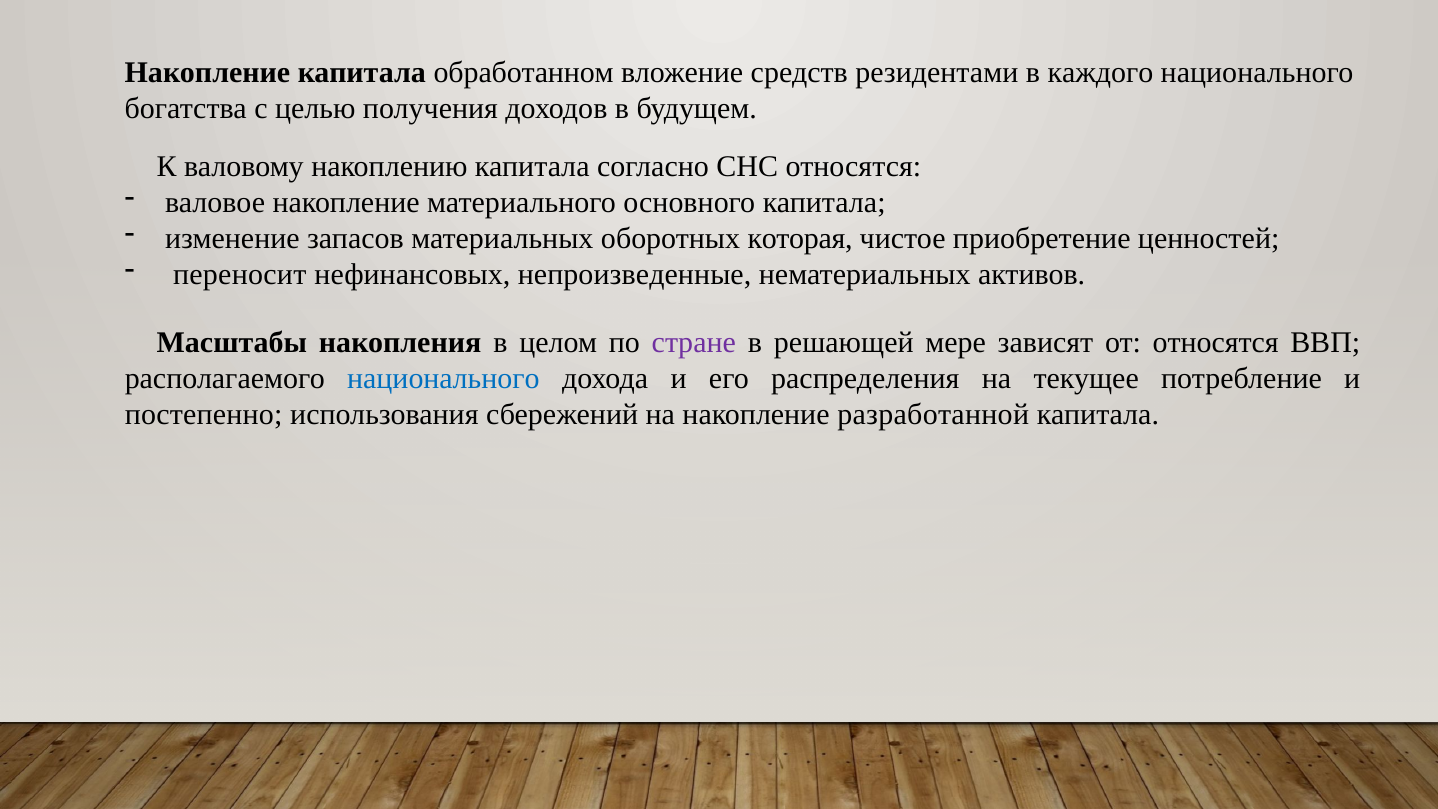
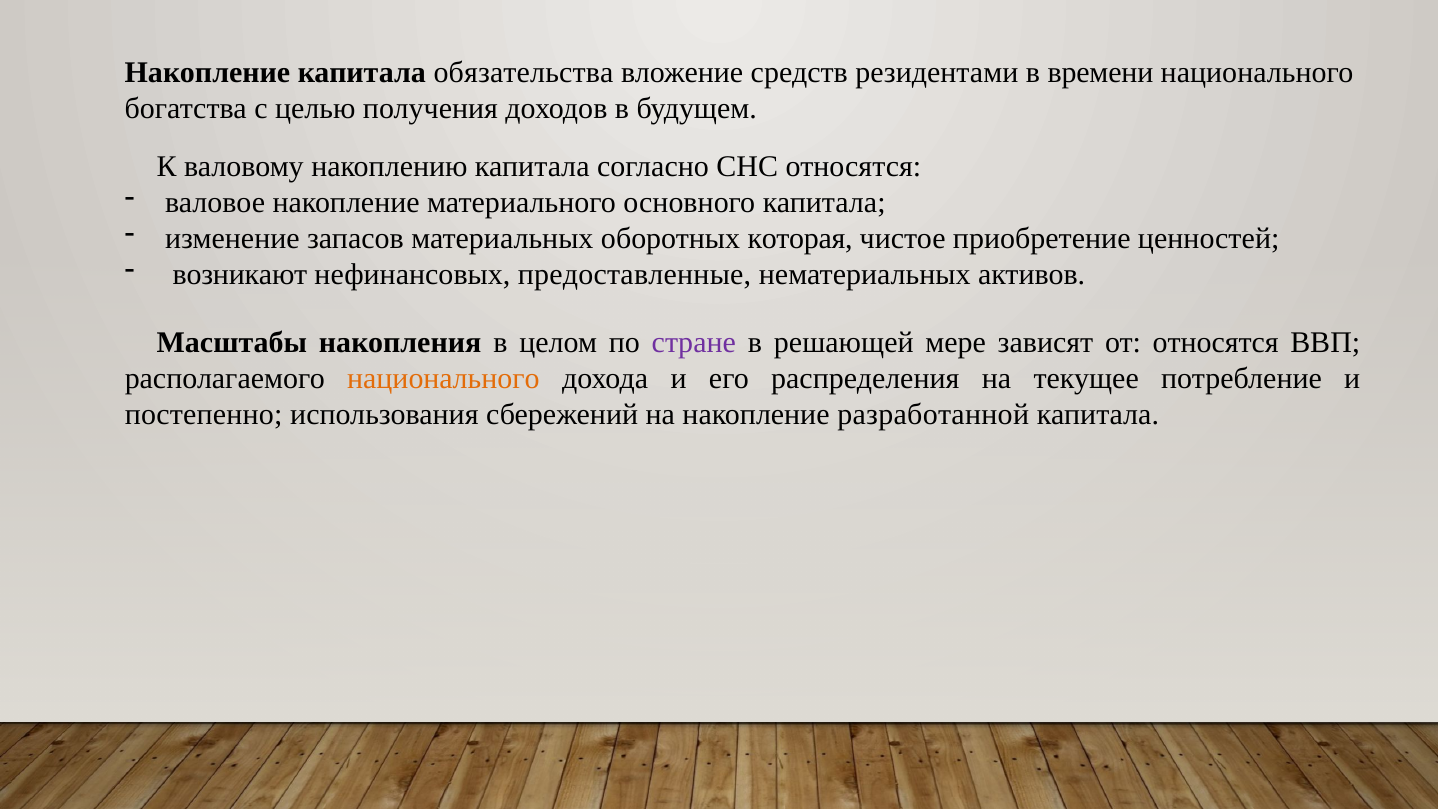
обработанном: обработанном -> обязательства
каждого: каждого -> времени
переносит: переносит -> возникают
непроизведенные: непроизведенные -> предоставленные
национального at (443, 379) colour: blue -> orange
